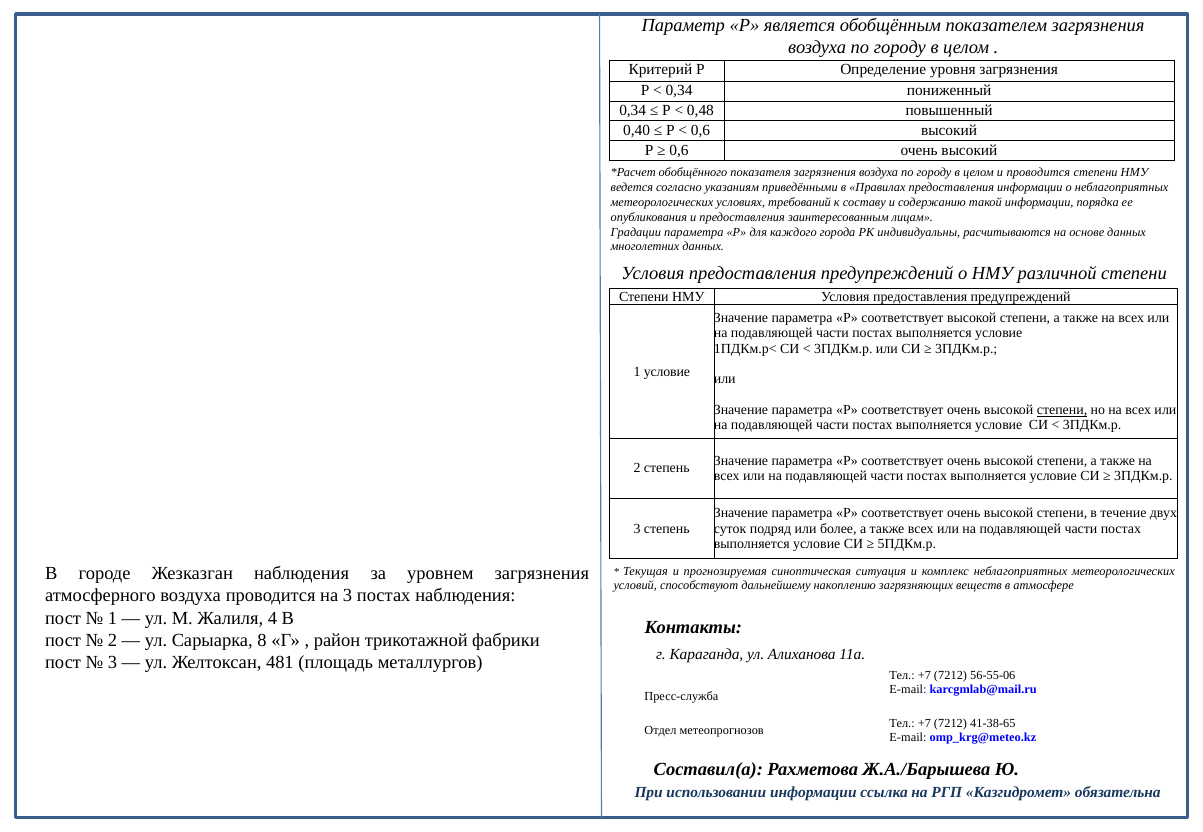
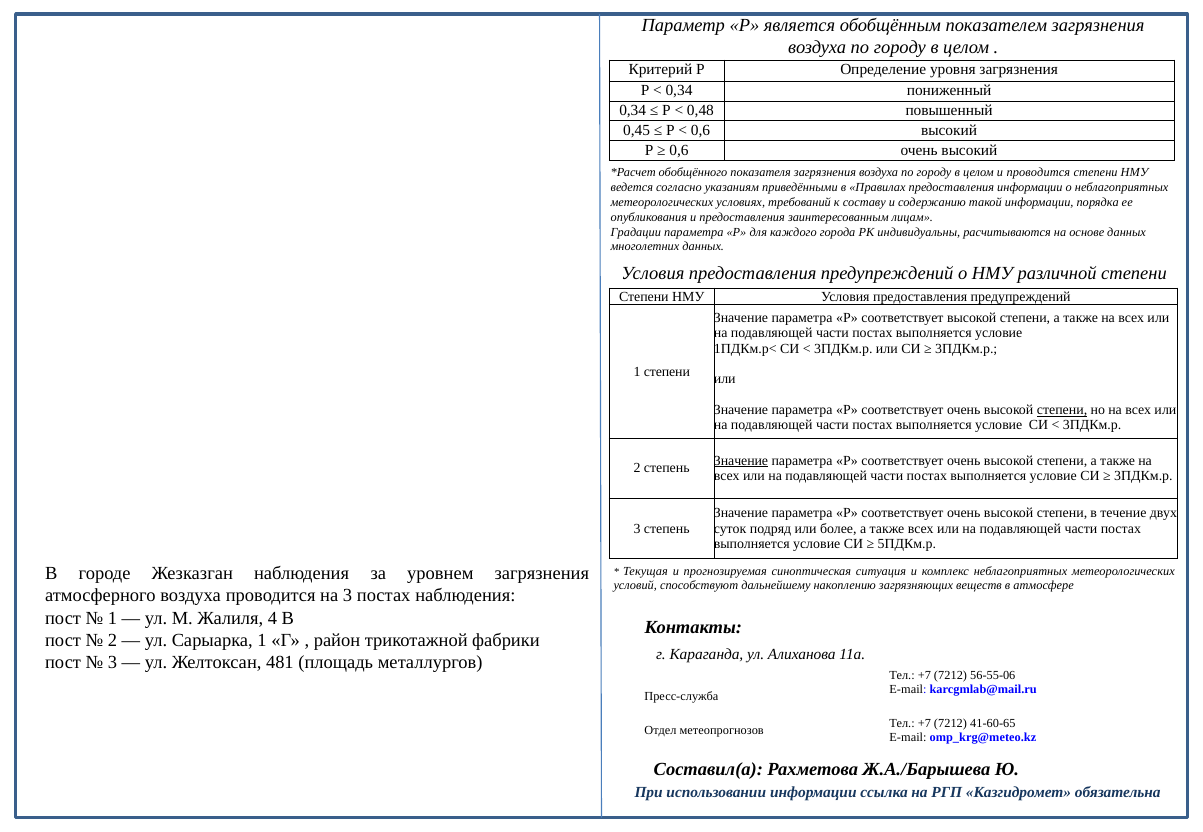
0,40: 0,40 -> 0,45
1 условие: условие -> степени
Значение at (741, 461) underline: none -> present
Сарыарка 8: 8 -> 1
41-38-65: 41-38-65 -> 41-60-65
